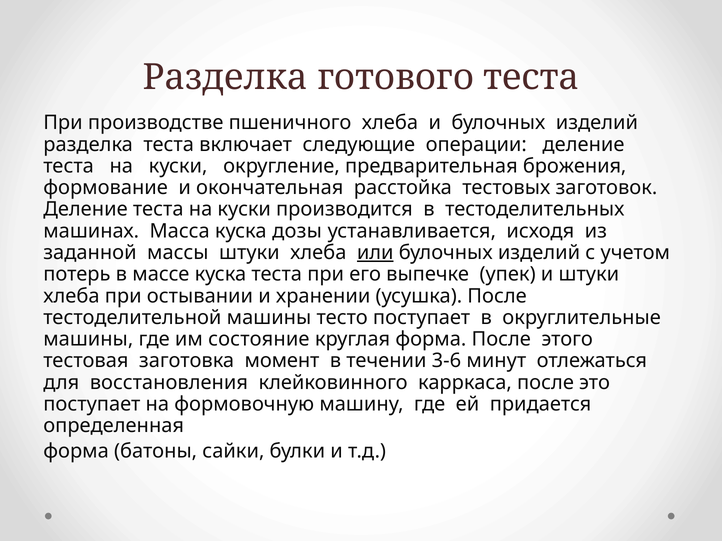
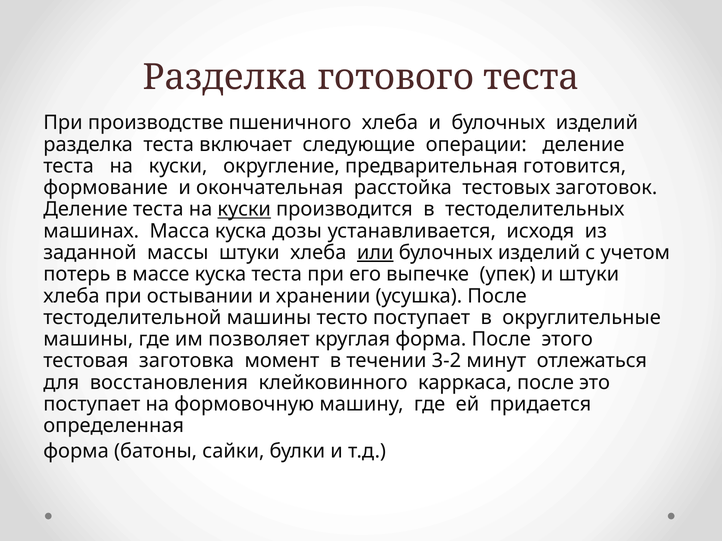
брожения: брожения -> готовится
куски at (244, 210) underline: none -> present
состояние: состояние -> позволяет
3-6: 3-6 -> 3-2
